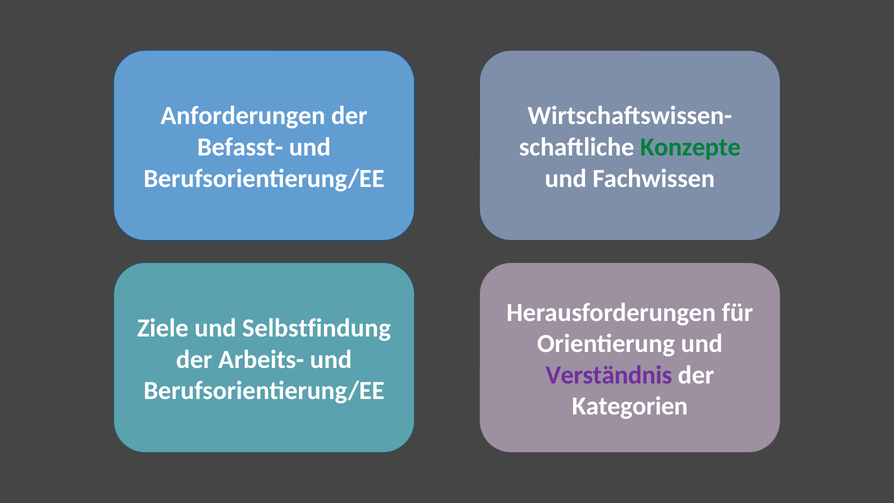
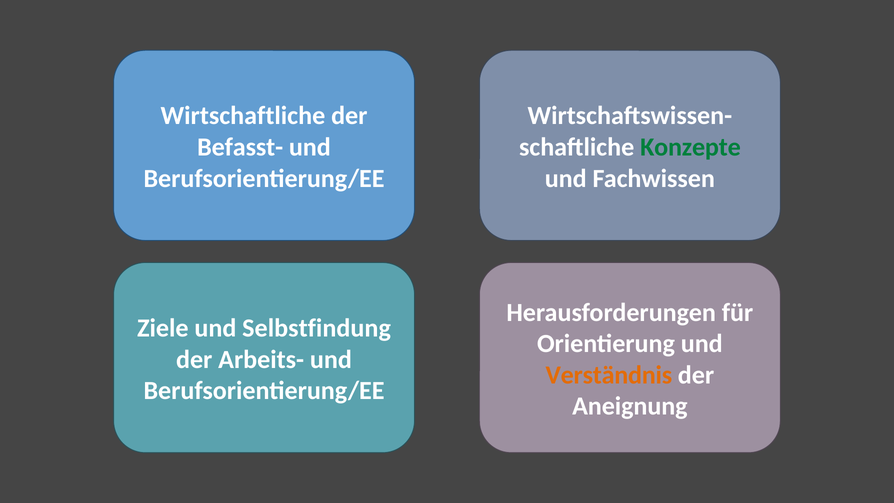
Anforderungen: Anforderungen -> Wirtschaftliche
Verständnis colour: purple -> orange
Kategorien: Kategorien -> Aneignung
